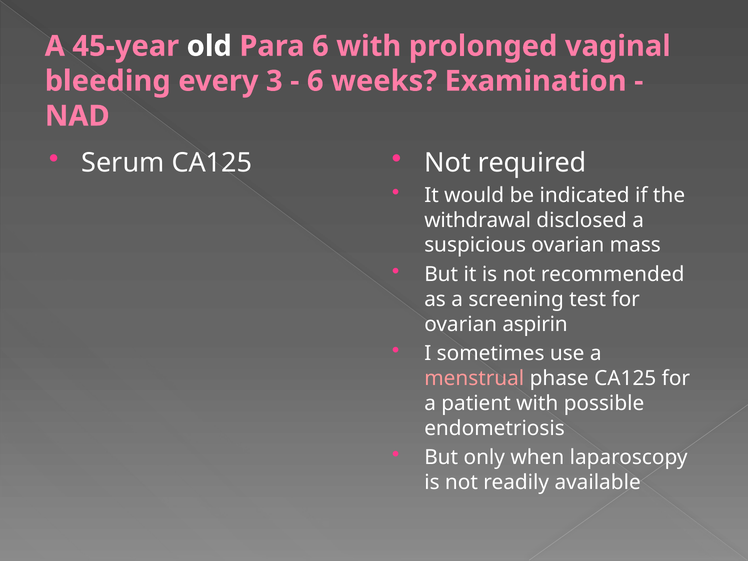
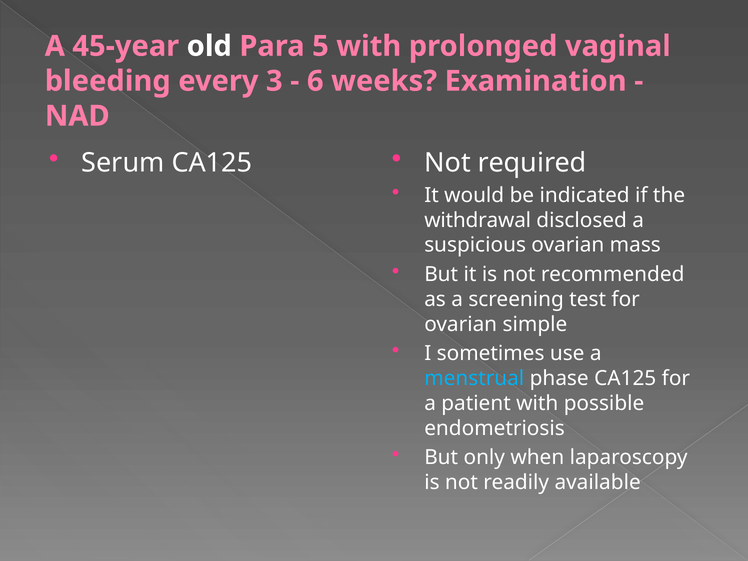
Para 6: 6 -> 5
aspirin: aspirin -> simple
menstrual colour: pink -> light blue
